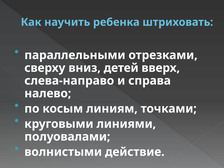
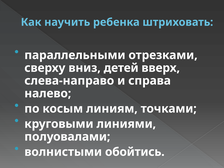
действие: действие -> обойтись
